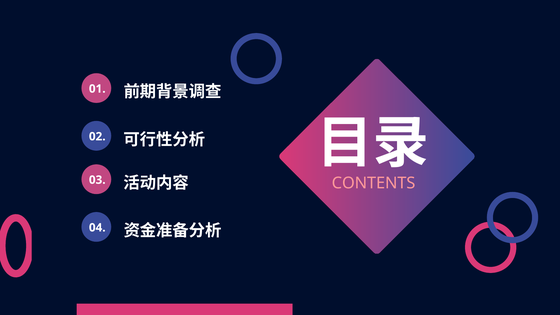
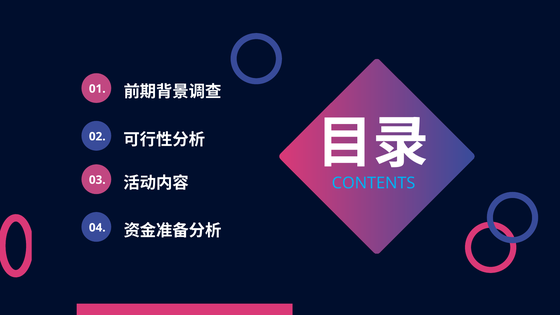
CONTENTS colour: pink -> light blue
